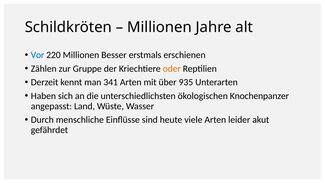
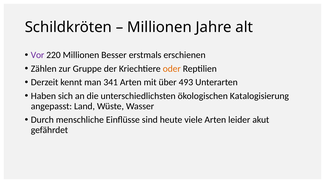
Vor colour: blue -> purple
935: 935 -> 493
Knochenpanzer: Knochenpanzer -> Katalogisierung
